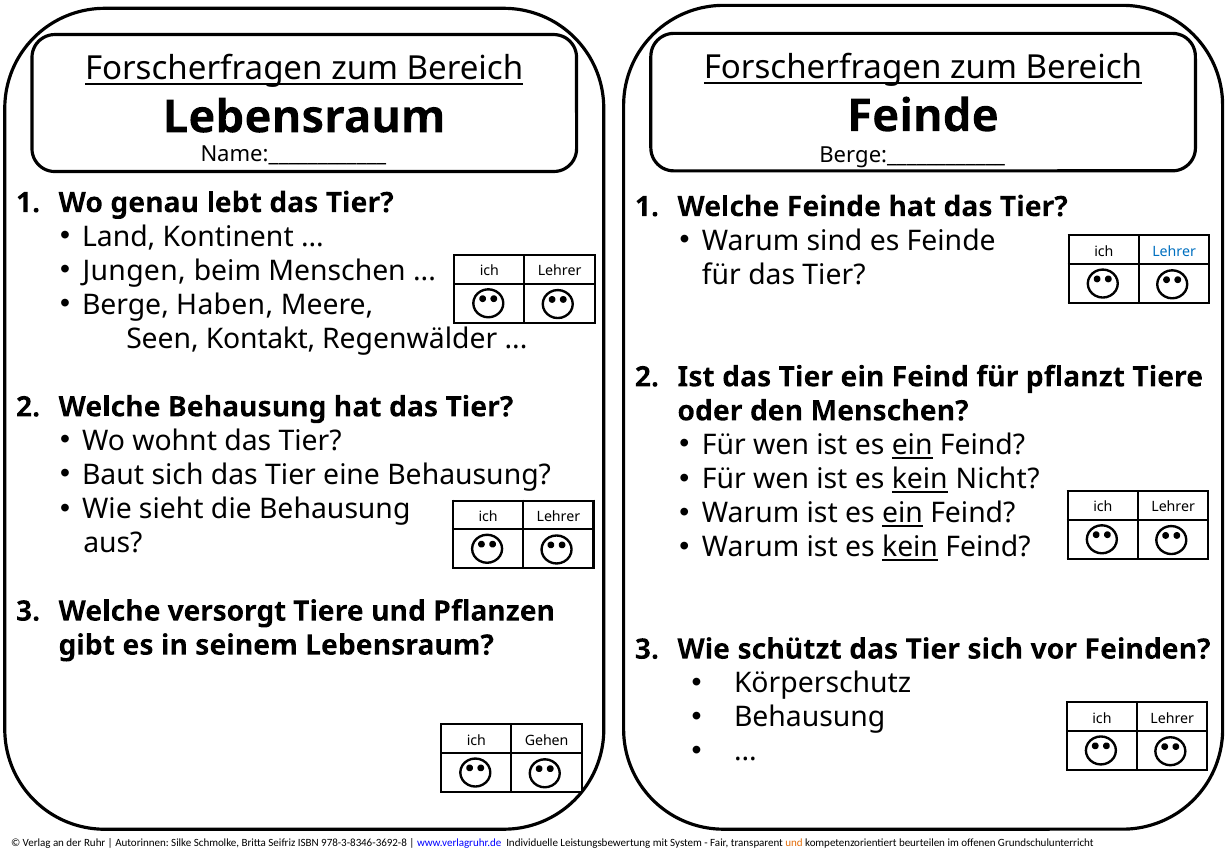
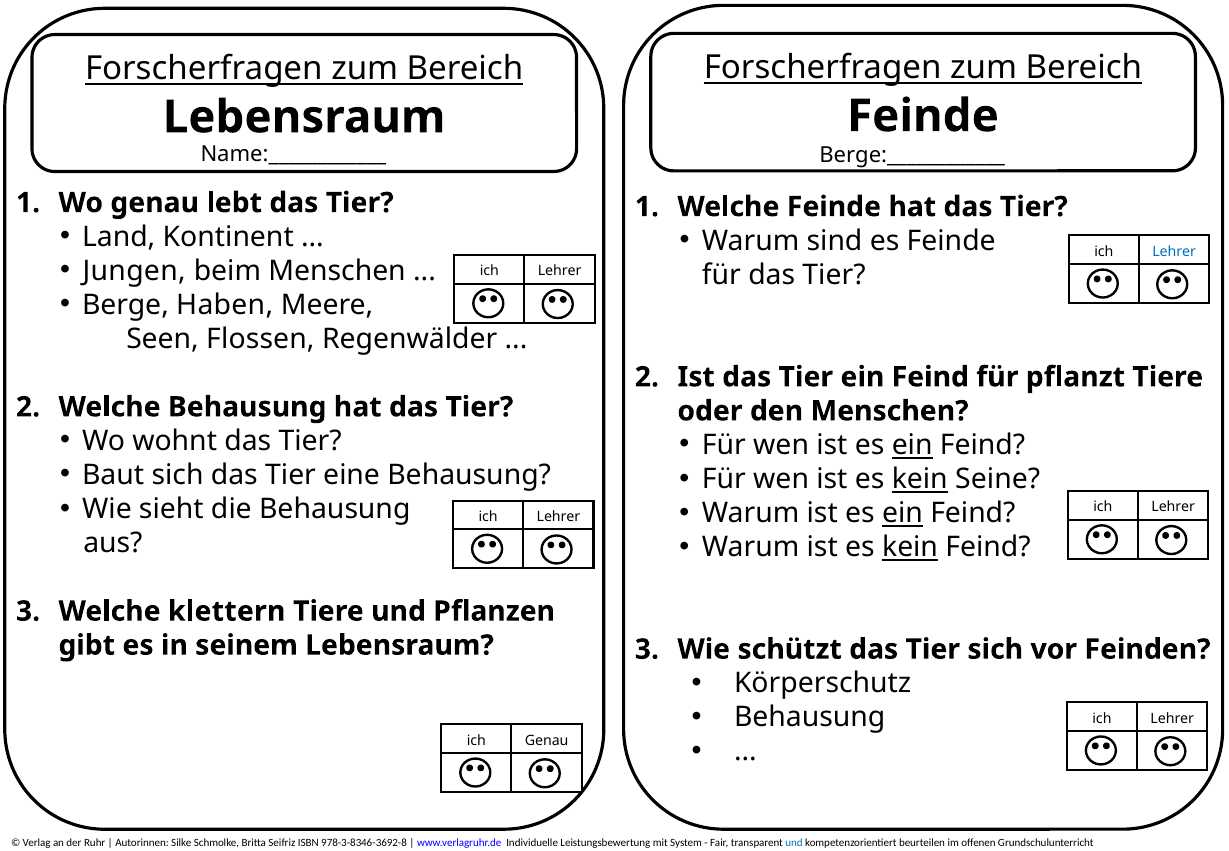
Kontakt: Kontakt -> Flossen
Nicht: Nicht -> Seine
versorgt: versorgt -> klettern
ich Gehen: Gehen -> Genau
und at (794, 843) colour: orange -> blue
